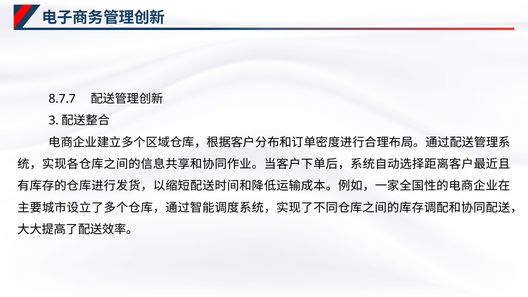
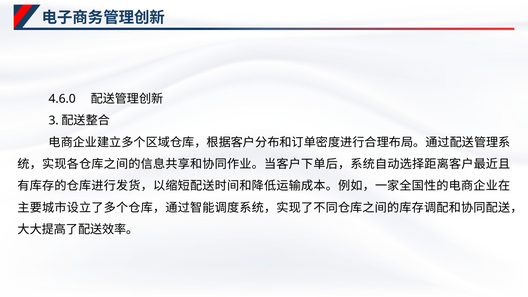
8.7.7: 8.7.7 -> 4.6.0
